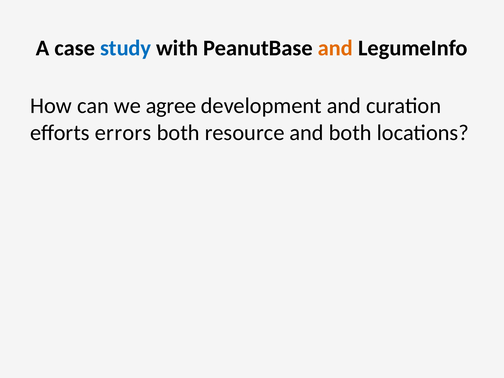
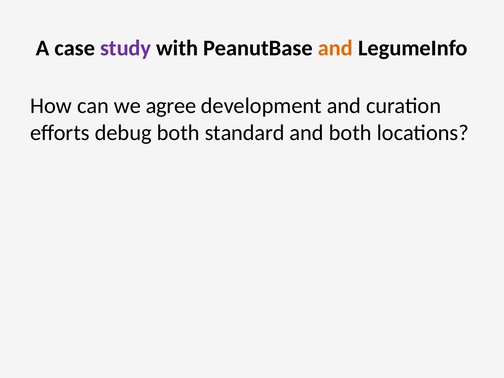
study colour: blue -> purple
errors: errors -> debug
resource: resource -> standard
